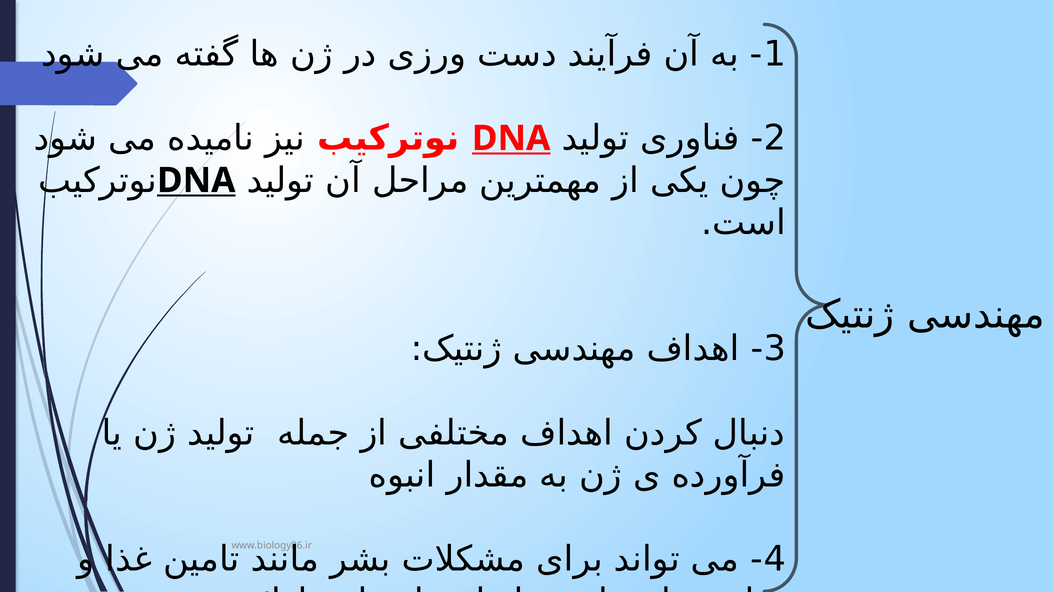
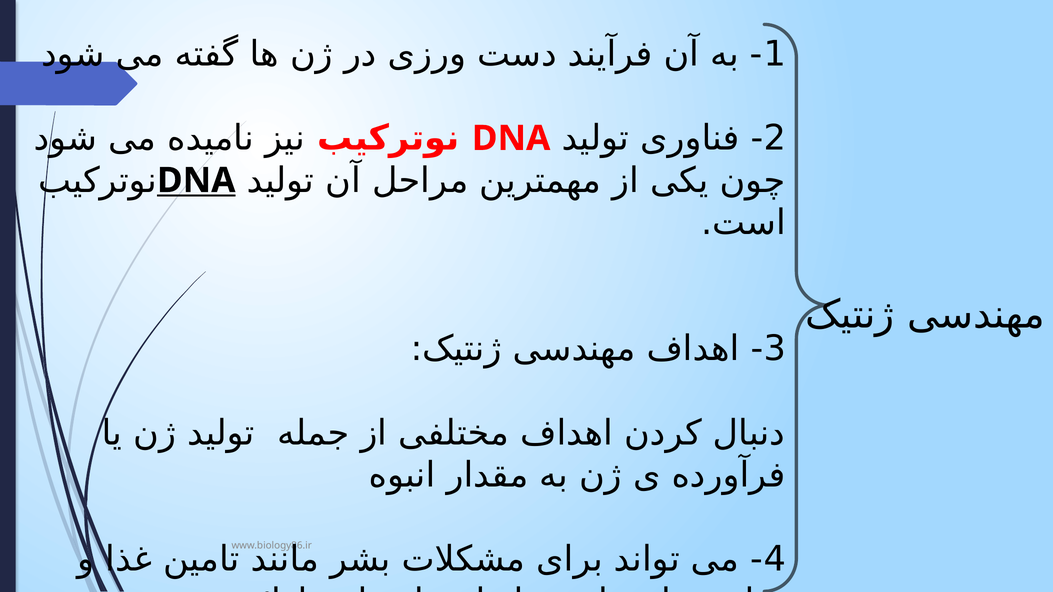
DNA at (511, 138) underline: present -> none
